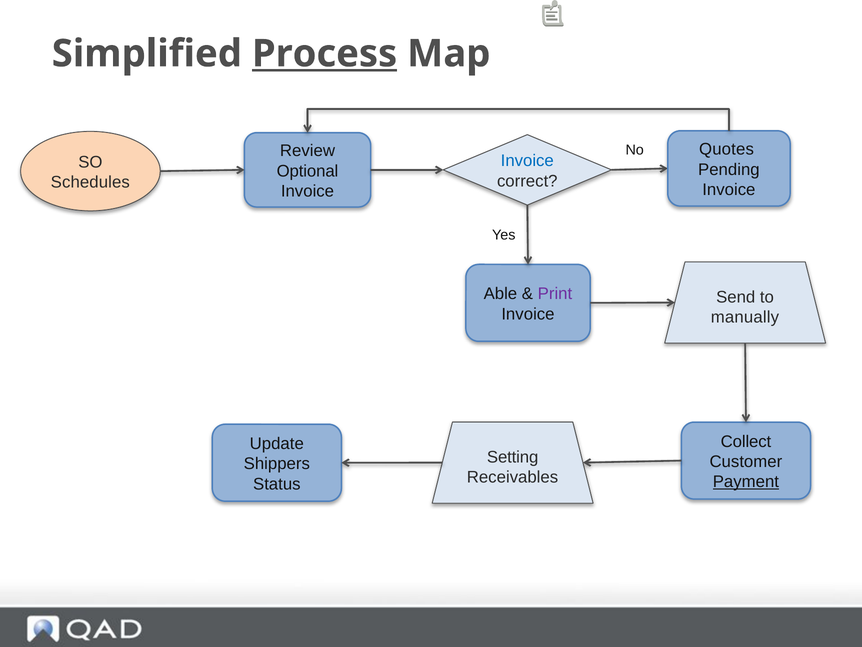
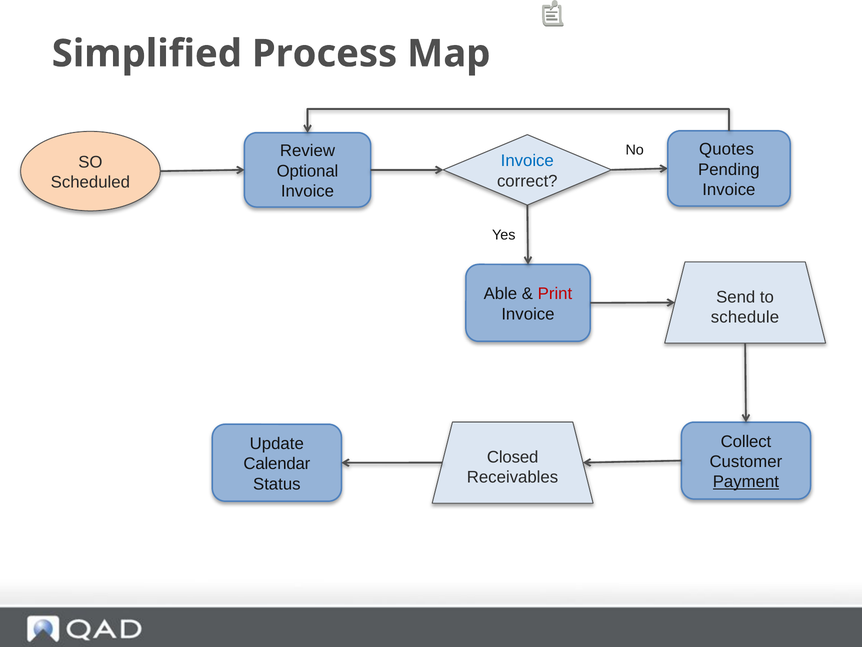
Process underline: present -> none
Schedules: Schedules -> Scheduled
Print colour: purple -> red
manually: manually -> schedule
Setting: Setting -> Closed
Shippers: Shippers -> Calendar
